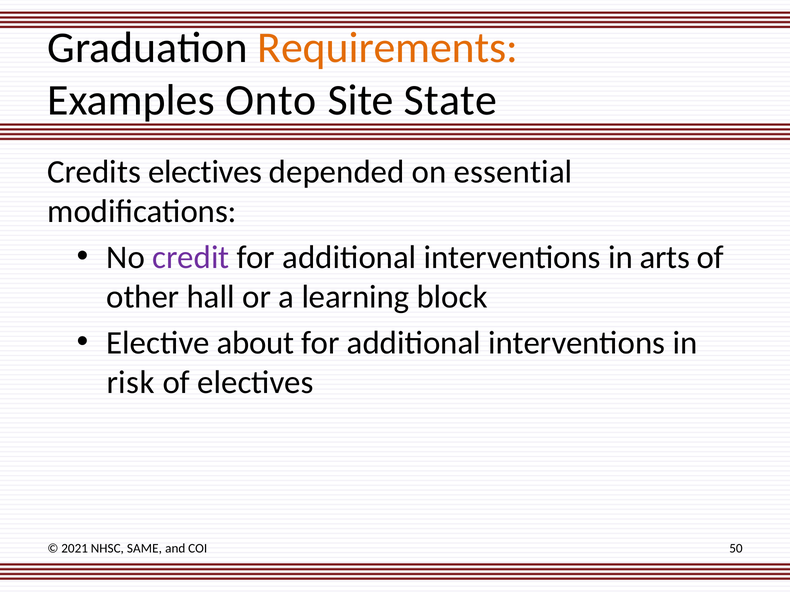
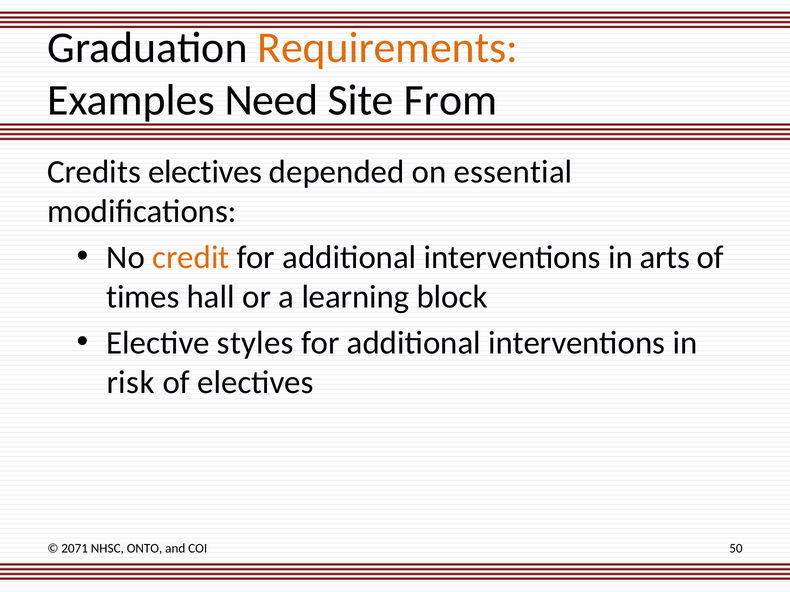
Onto: Onto -> Need
State: State -> From
credit colour: purple -> orange
other: other -> times
about: about -> styles
2021: 2021 -> 2071
SAME: SAME -> ONTO
